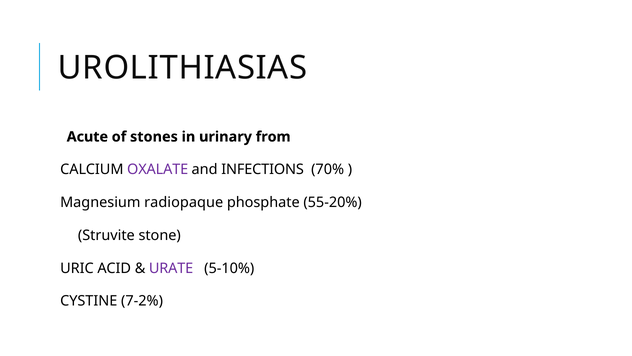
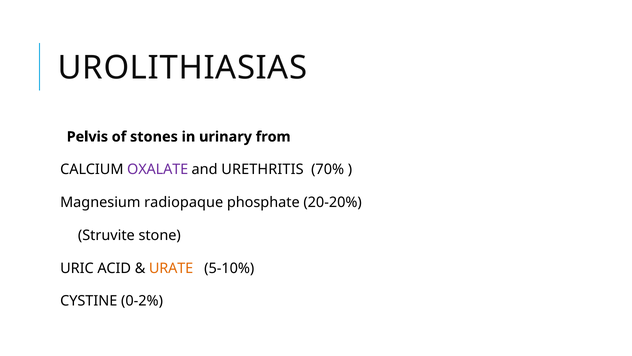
Acute: Acute -> Pelvis
INFECTIONS: INFECTIONS -> URETHRITIS
55-20%: 55-20% -> 20-20%
URATE colour: purple -> orange
7-2%: 7-2% -> 0-2%
